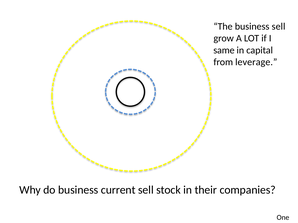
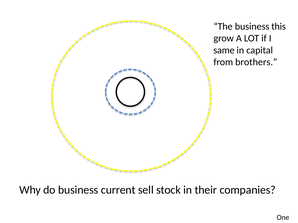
business sell: sell -> this
leverage: leverage -> brothers
